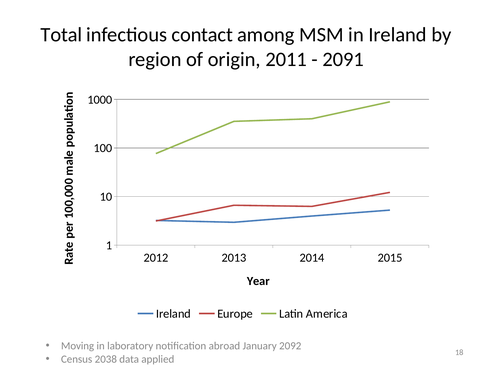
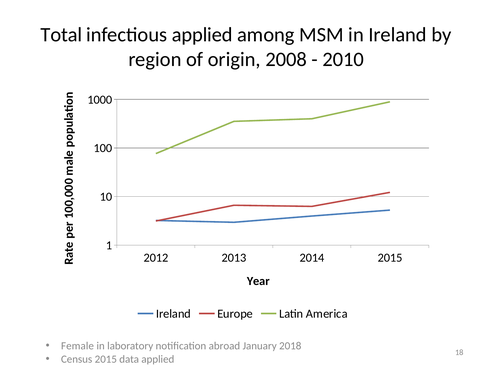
infectious contact: contact -> applied
2011: 2011 -> 2008
2091: 2091 -> 2010
Moving: Moving -> Female
2092: 2092 -> 2018
Census 2038: 2038 -> 2015
